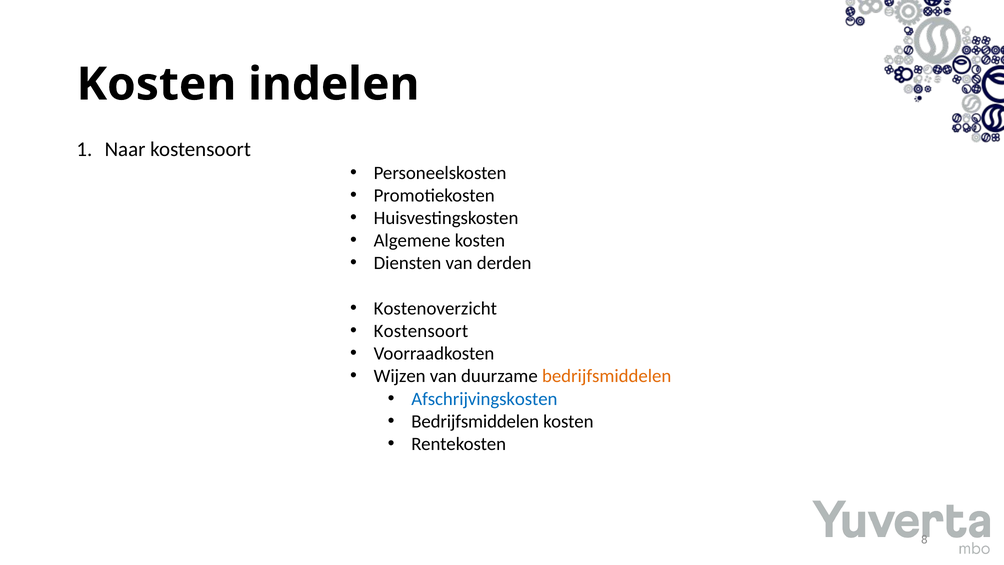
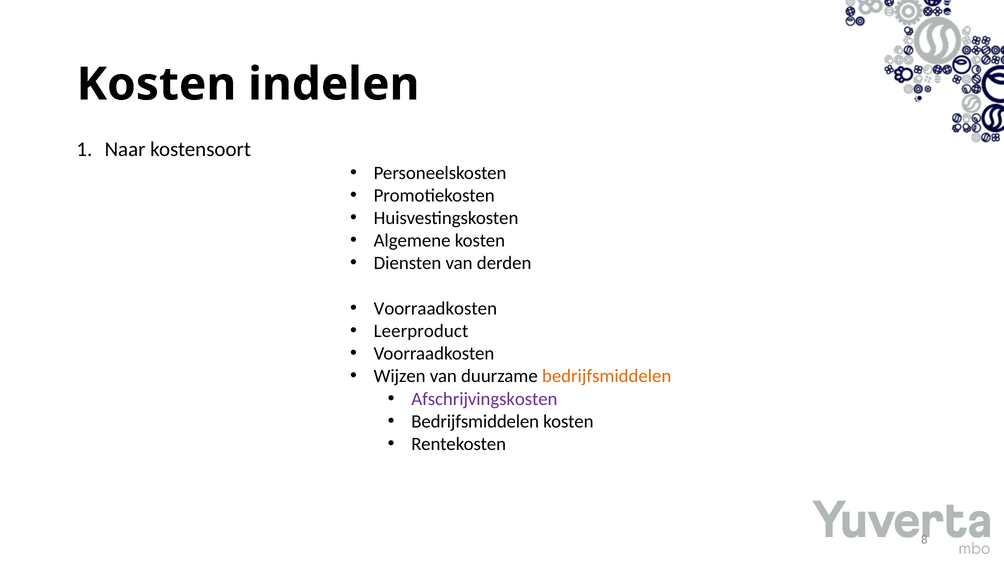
Kostenoverzicht at (435, 308): Kostenoverzicht -> Voorraadkosten
Kostensoort at (421, 331): Kostensoort -> Leerproduct
Afschrijvingskosten colour: blue -> purple
